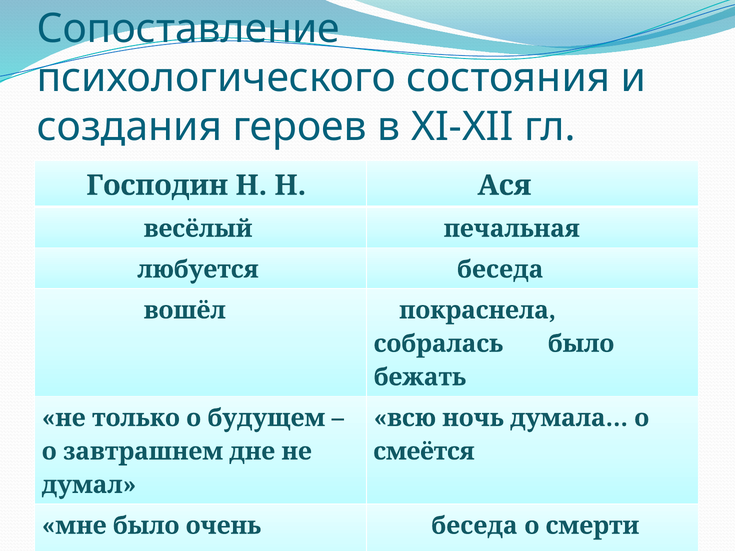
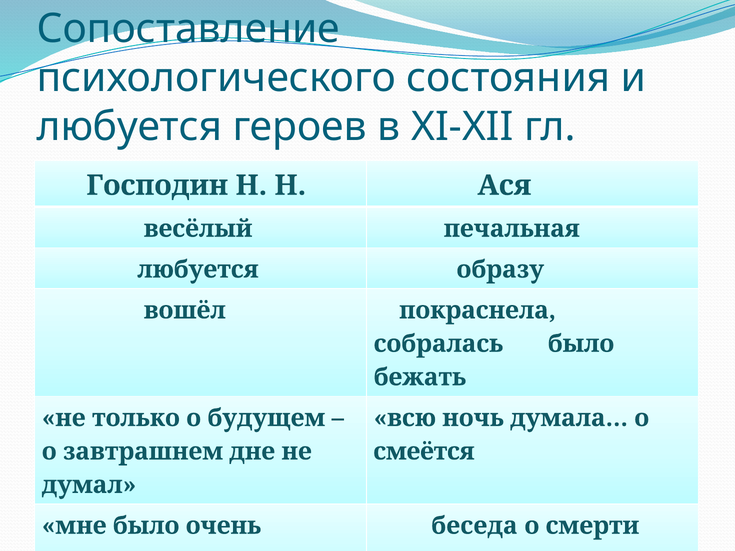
создания at (129, 127): создания -> любуется
любуется беседа: беседа -> образу
